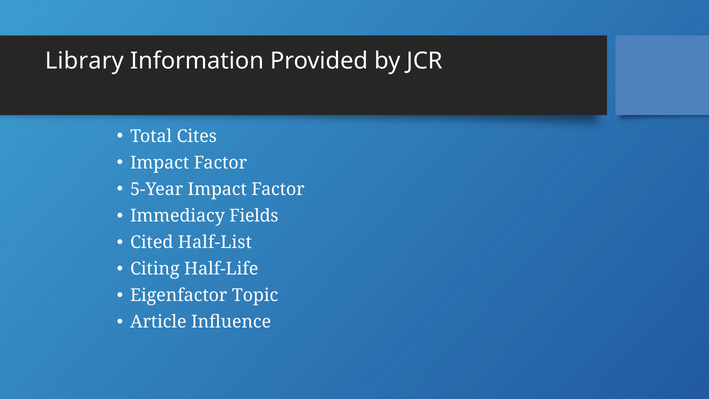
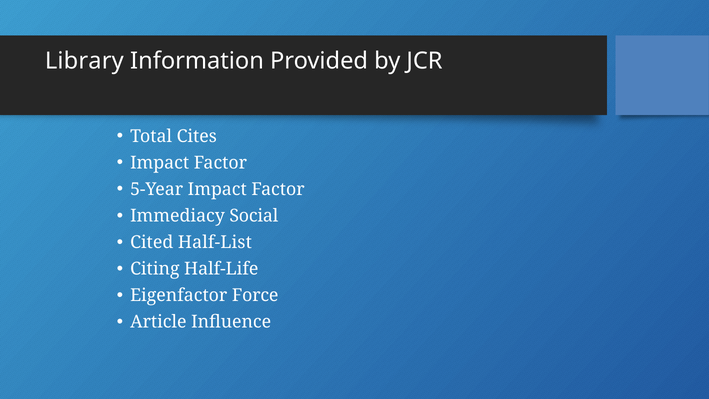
Fields: Fields -> Social
Topic: Topic -> Force
